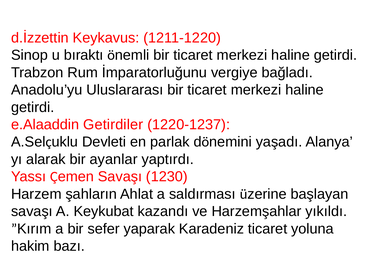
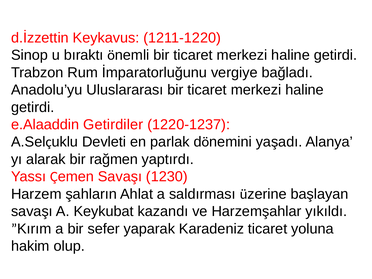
ayanlar: ayanlar -> rağmen
bazı: bazı -> olup
